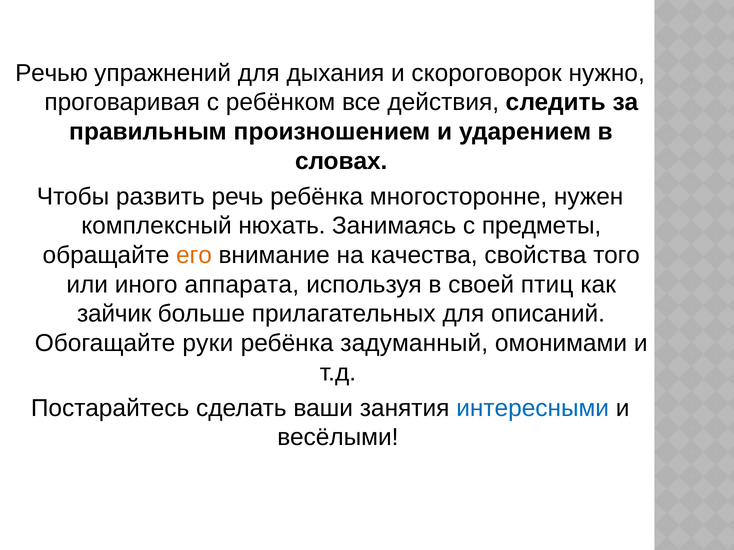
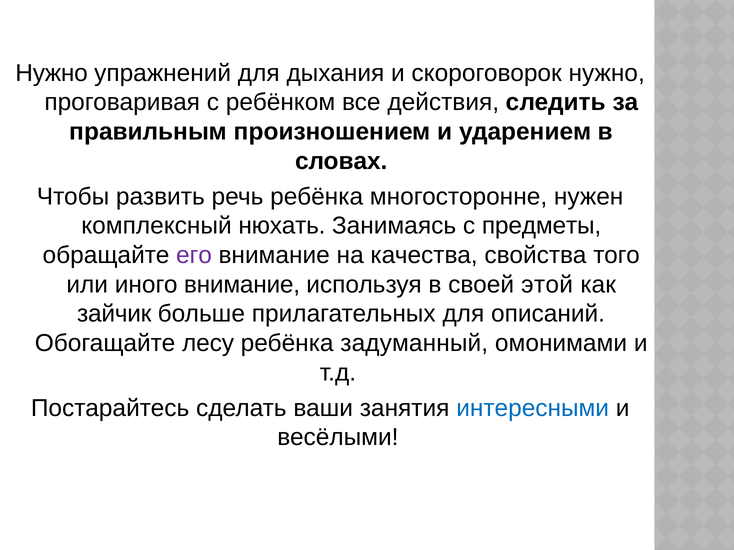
Речью at (52, 73): Речью -> Нужно
его colour: orange -> purple
иного аппарата: аппарата -> внимание
птиц: птиц -> этой
руки: руки -> лесу
